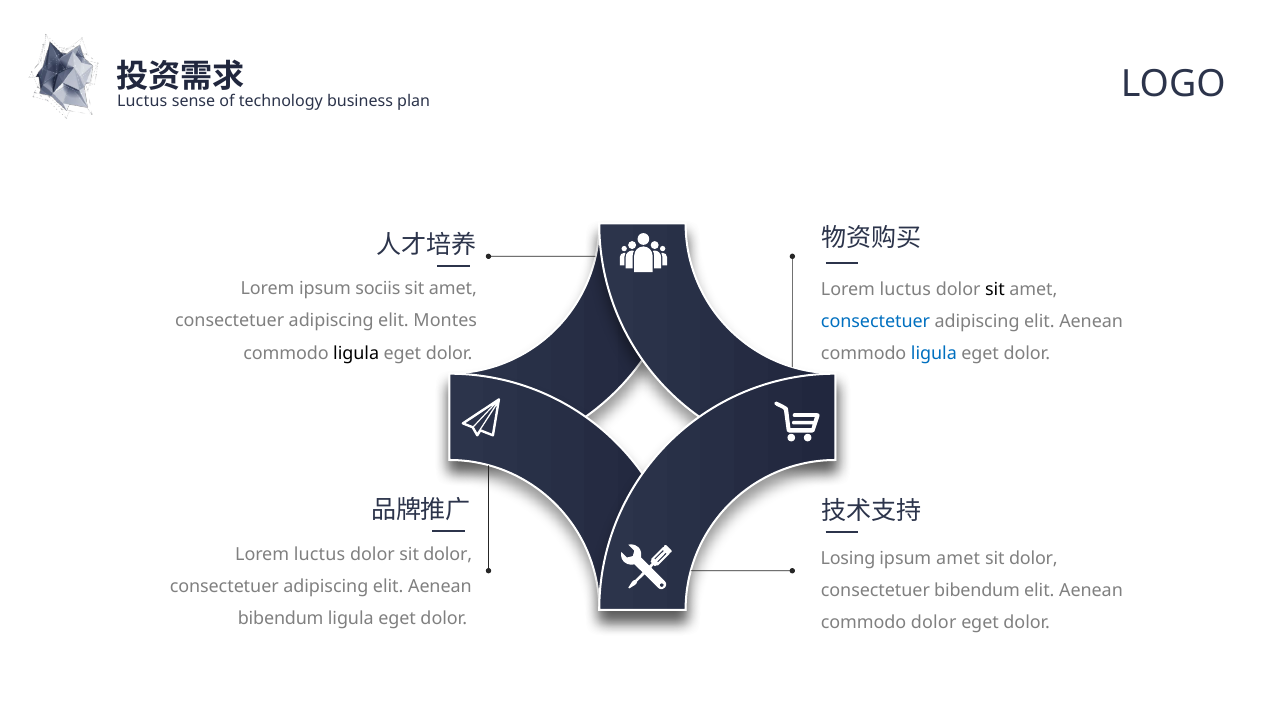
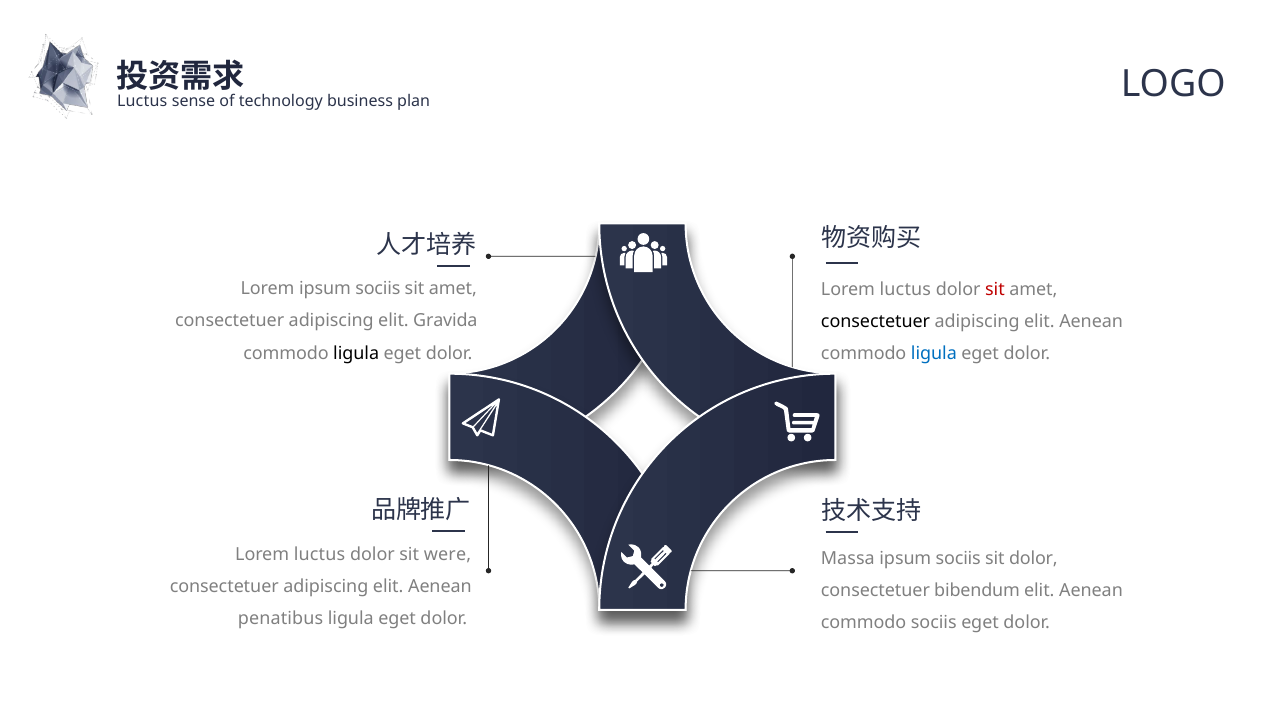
sit at (995, 289) colour: black -> red
Montes: Montes -> Gravida
consectetuer at (876, 321) colour: blue -> black
dolor sit dolor: dolor -> were
Losing: Losing -> Massa
amet at (958, 559): amet -> sociis
bibendum at (281, 619): bibendum -> penatibus
commodo dolor: dolor -> sociis
